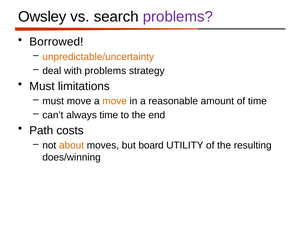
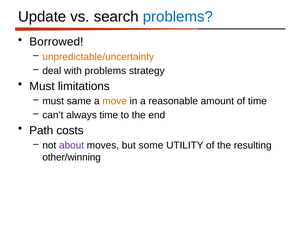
Owsley: Owsley -> Update
problems at (178, 17) colour: purple -> blue
must move: move -> same
about colour: orange -> purple
board: board -> some
does/winning: does/winning -> other/winning
